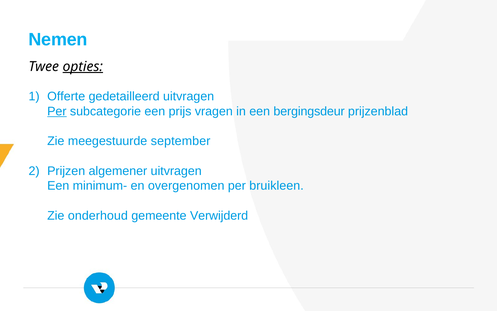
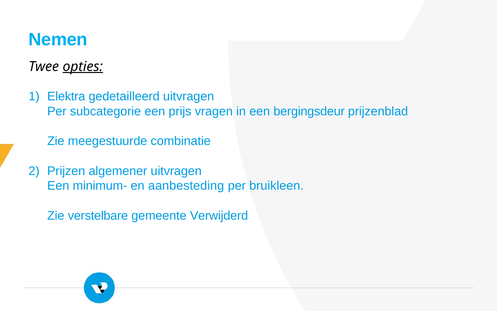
Offerte: Offerte -> Elektra
Per at (57, 111) underline: present -> none
september: september -> combinatie
overgenomen: overgenomen -> aanbesteding
onderhoud: onderhoud -> verstelbare
